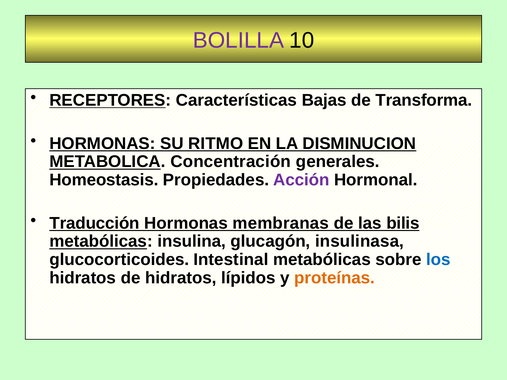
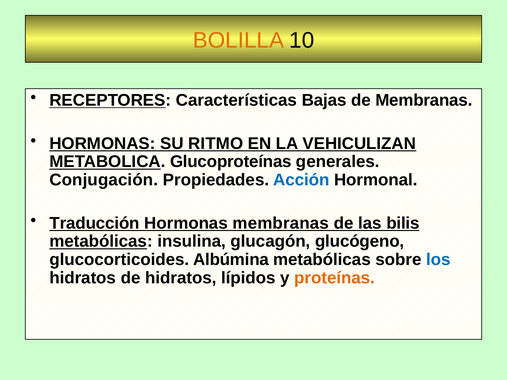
BOLILLA colour: purple -> orange
de Transforma: Transforma -> Membranas
DISMINUCION: DISMINUCION -> VEHICULIZAN
Concentración: Concentración -> Glucoproteínas
Homeostasis: Homeostasis -> Conjugación
Acción colour: purple -> blue
insulinasa: insulinasa -> glucógeno
Intestinal: Intestinal -> Albúmina
